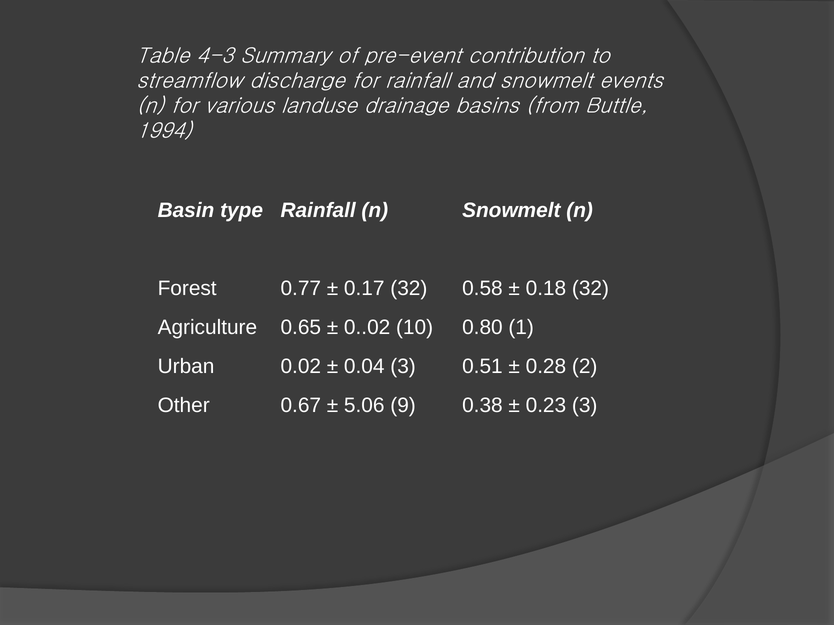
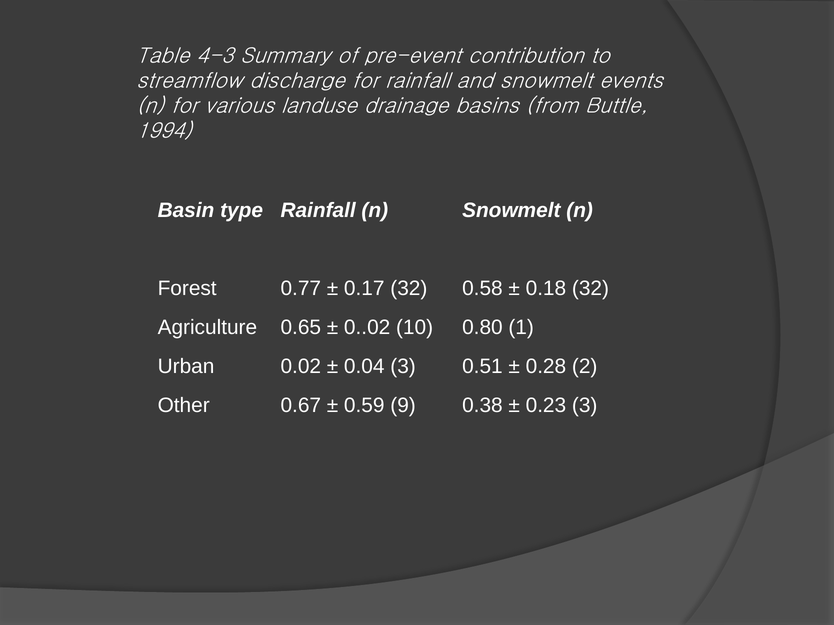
5.06: 5.06 -> 0.59
